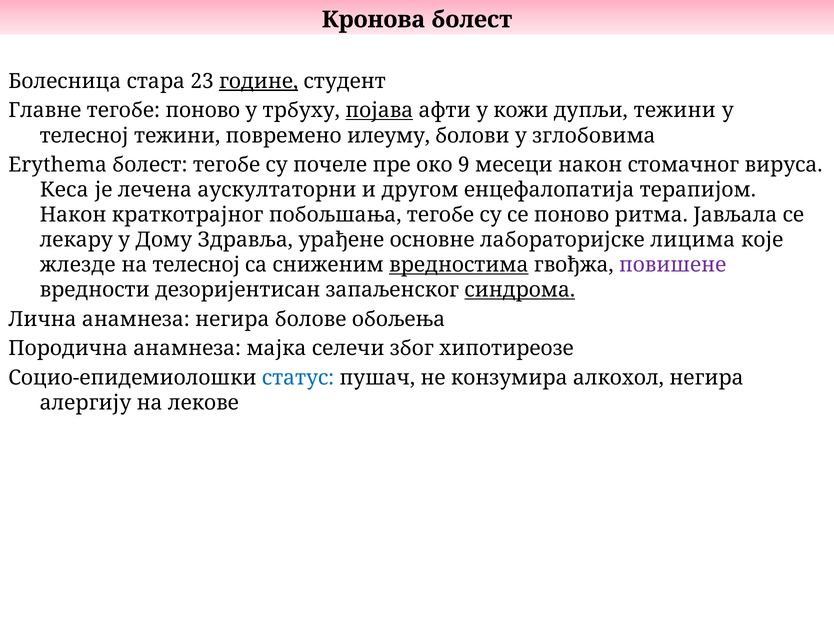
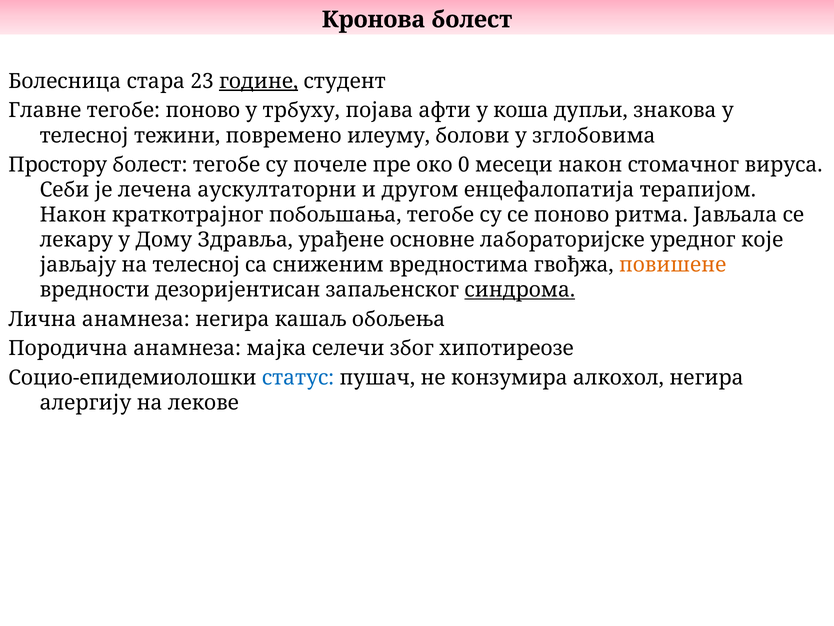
појава underline: present -> none
кожи: кожи -> коша
дупљи тежини: тежини -> знакова
Erythema: Erythema -> Простору
9: 9 -> 0
Кеса: Кеса -> Себи
лицима: лицима -> уредног
жлезде: жлезде -> јављају
вредностима underline: present -> none
повишене colour: purple -> orange
болове: болове -> кашаљ
